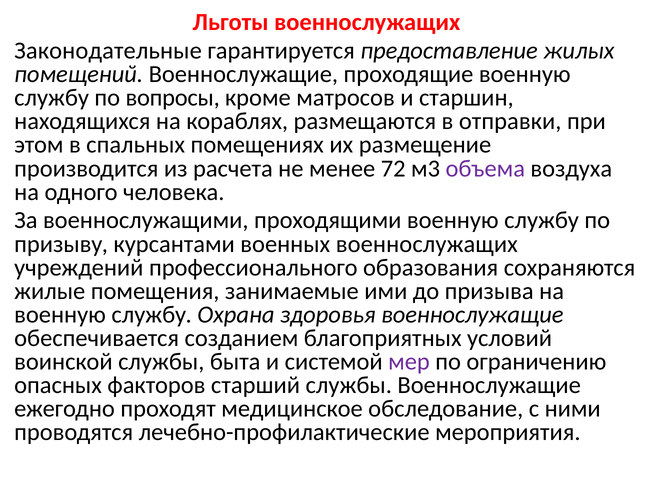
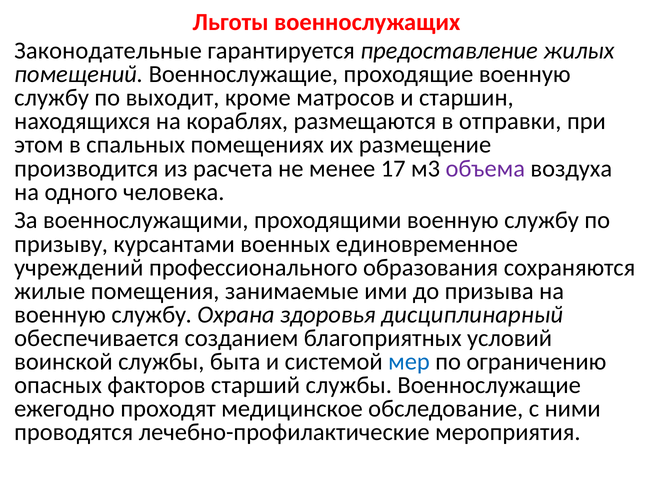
вопросы: вопросы -> выходит
72: 72 -> 17
военных военнослужащих: военнослужащих -> единовременное
здоровья военнослужащие: военнослужащие -> дисциплинарный
мер colour: purple -> blue
